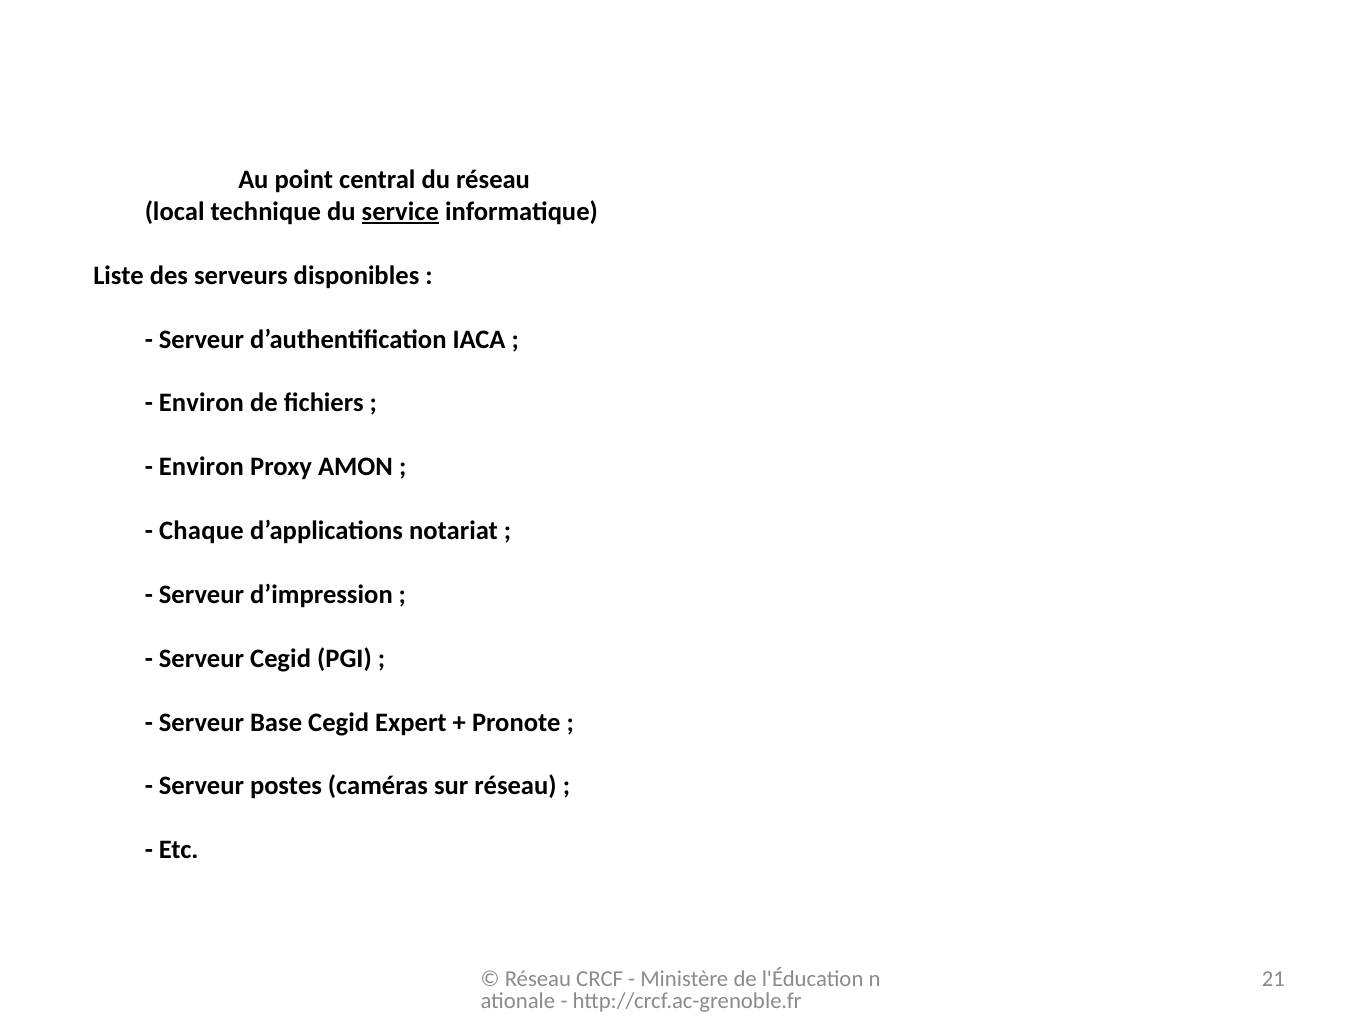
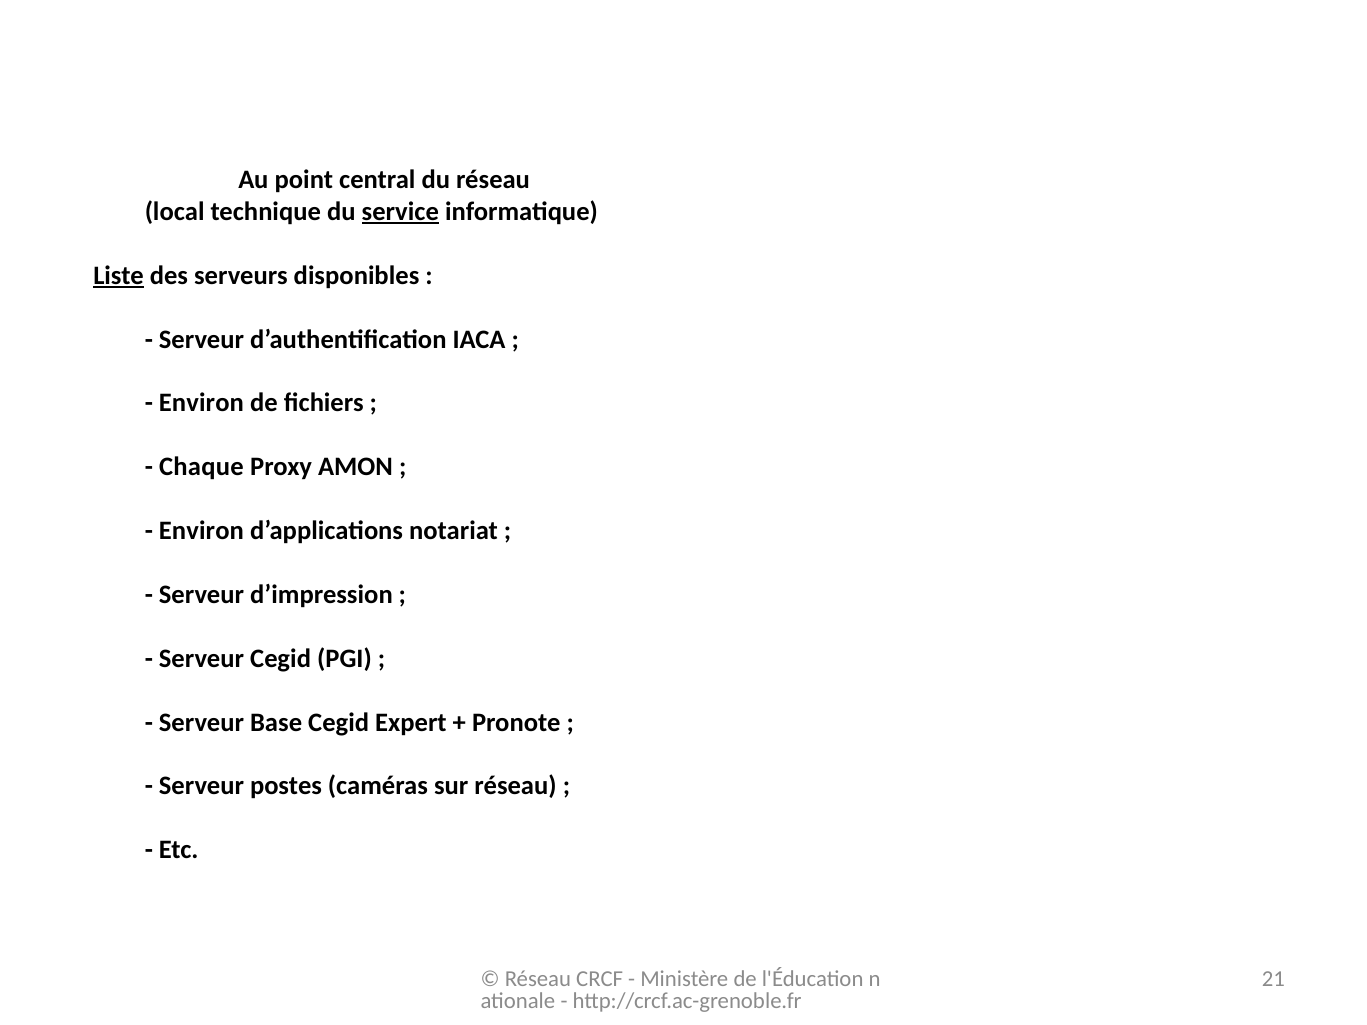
Liste underline: none -> present
Environ at (201, 467): Environ -> Chaque
Chaque at (201, 531): Chaque -> Environ
